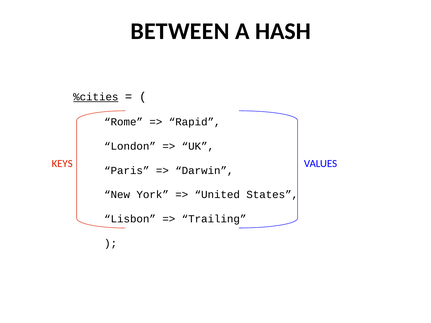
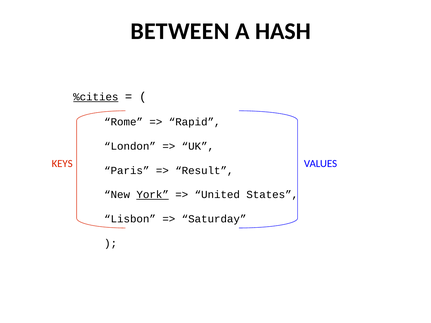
Darwin: Darwin -> Result
York underline: none -> present
Trailing: Trailing -> Saturday
